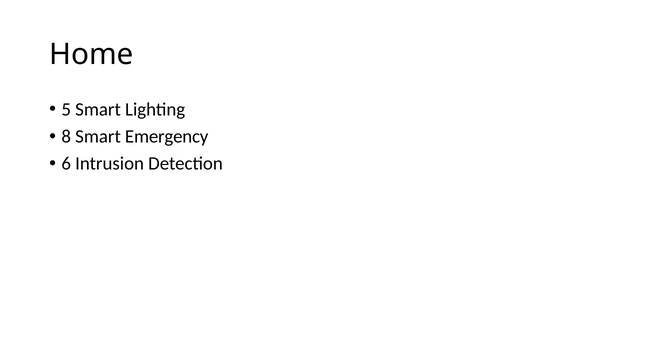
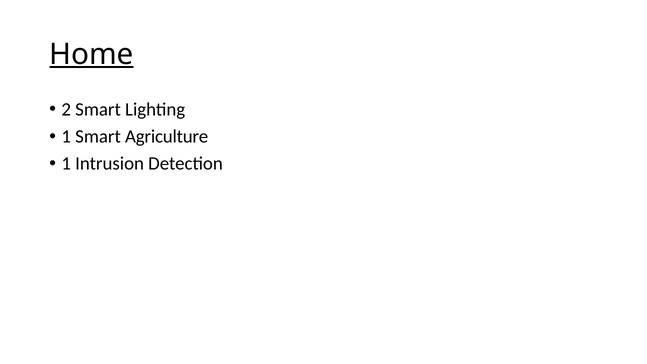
Home underline: none -> present
5: 5 -> 2
8 at (66, 137): 8 -> 1
Emergency: Emergency -> Agriculture
6 at (66, 164): 6 -> 1
